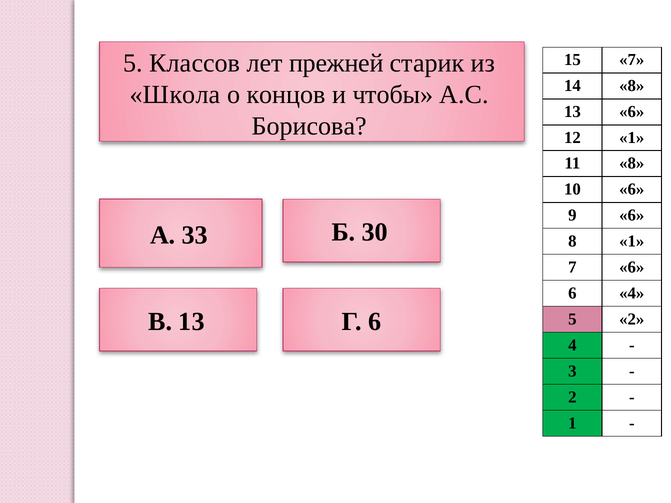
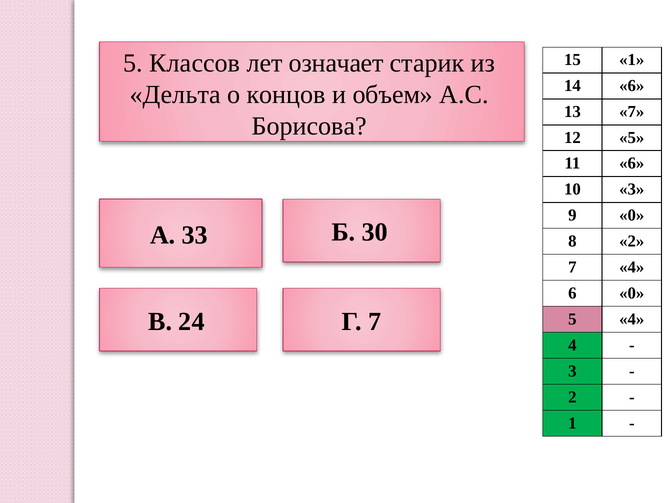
прежней: прежней -> означает
15 7: 7 -> 1
14 8: 8 -> 6
Школа: Школа -> Дельта
чтобы: чтобы -> объем
13 6: 6 -> 7
12 1: 1 -> 5
11 8: 8 -> 6
10 6: 6 -> 3
9 6: 6 -> 0
8 1: 1 -> 2
7 6: 6 -> 4
6 4: 4 -> 0
В 13: 13 -> 24
Г 6: 6 -> 7
5 2: 2 -> 4
